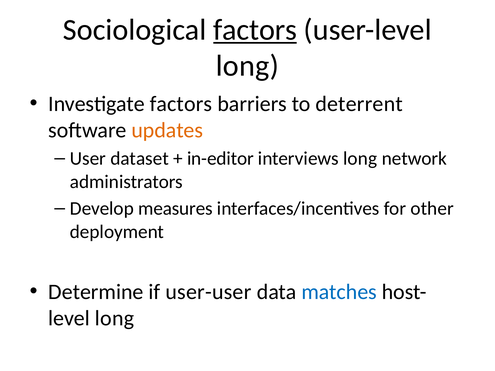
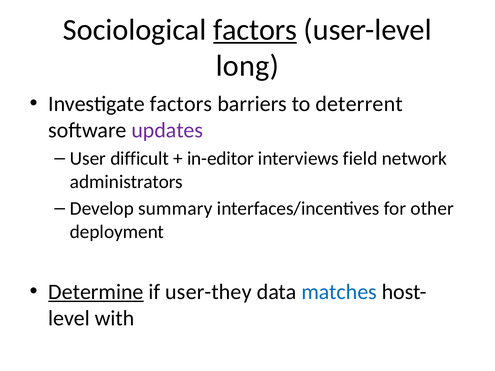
updates colour: orange -> purple
dataset: dataset -> difficult
interviews long: long -> field
measures: measures -> summary
Determine underline: none -> present
user-user: user-user -> user-they
long at (115, 318): long -> with
